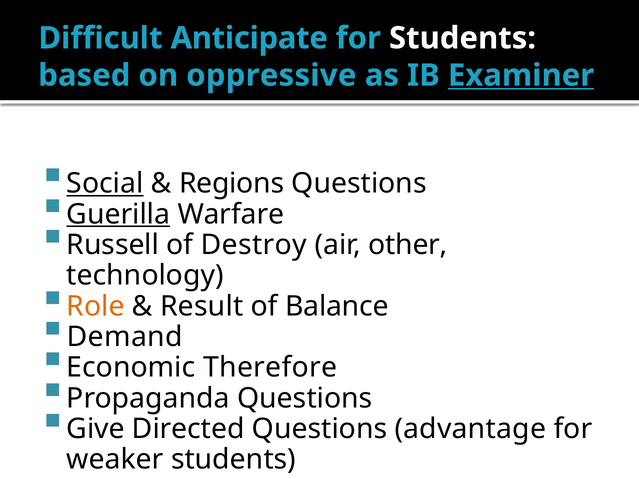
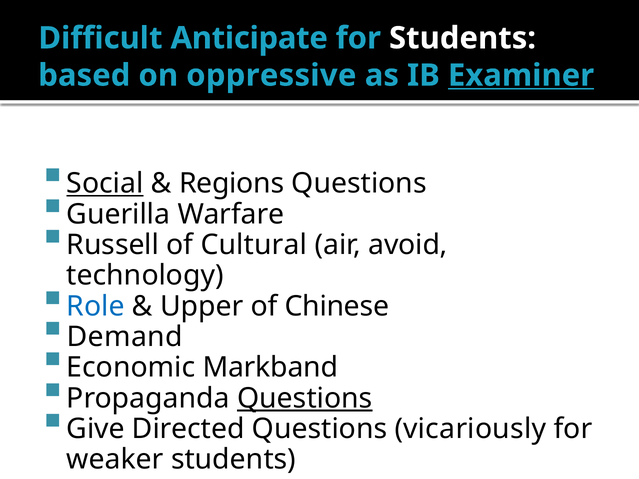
Guerilla underline: present -> none
Destroy: Destroy -> Cultural
other: other -> avoid
Role colour: orange -> blue
Result: Result -> Upper
Balance: Balance -> Chinese
Therefore: Therefore -> Markband
Questions at (305, 398) underline: none -> present
advantage: advantage -> vicariously
